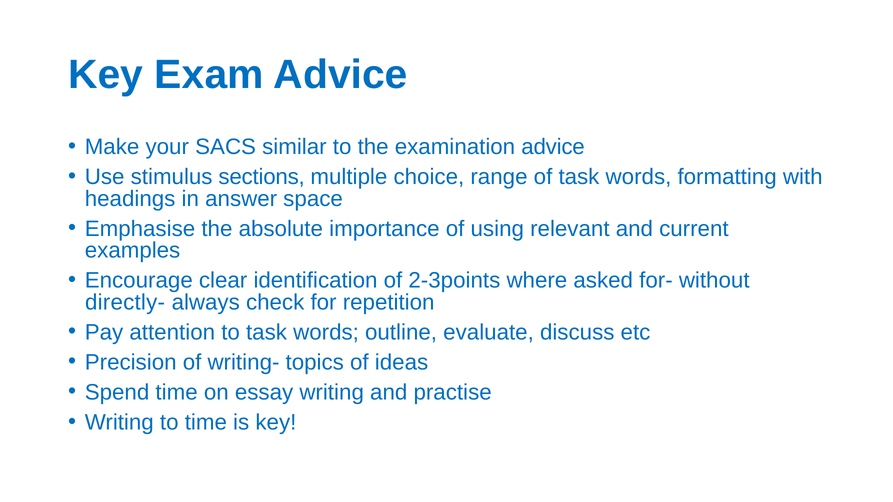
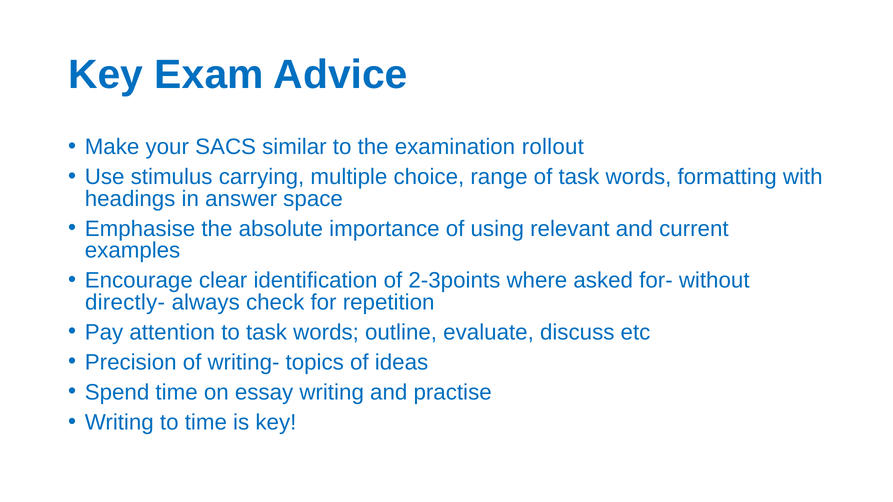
examination advice: advice -> rollout
sections: sections -> carrying
